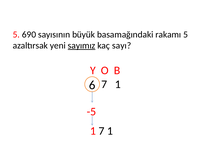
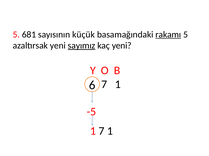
690: 690 -> 681
büyük: büyük -> küçük
rakamı underline: none -> present
kaç sayı: sayı -> yeni
